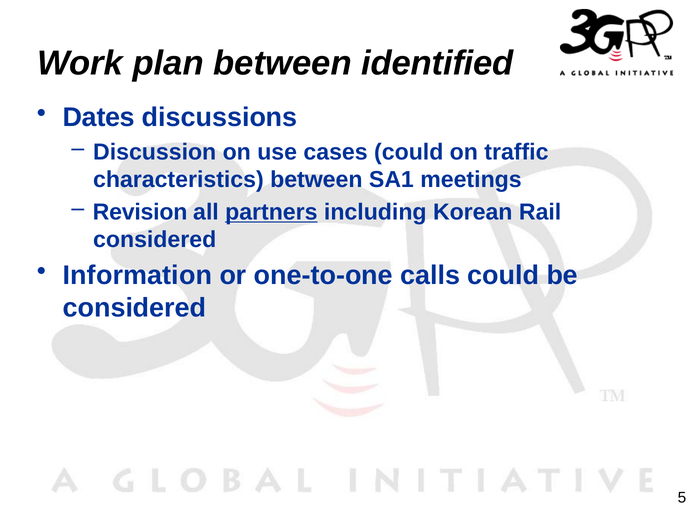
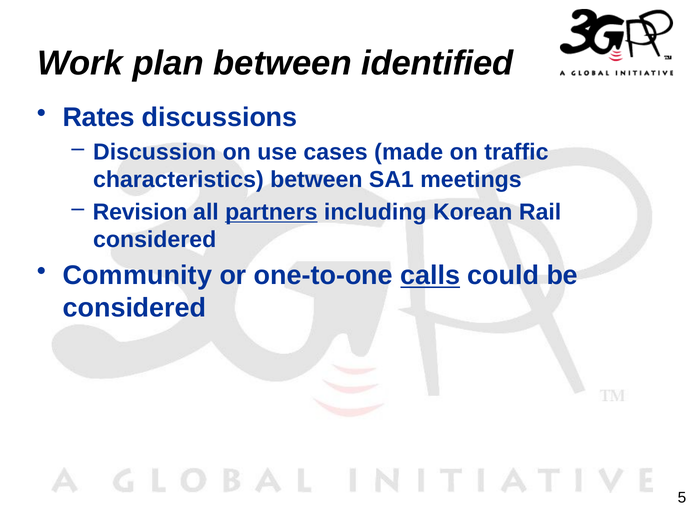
Dates: Dates -> Rates
cases could: could -> made
Information: Information -> Community
calls underline: none -> present
